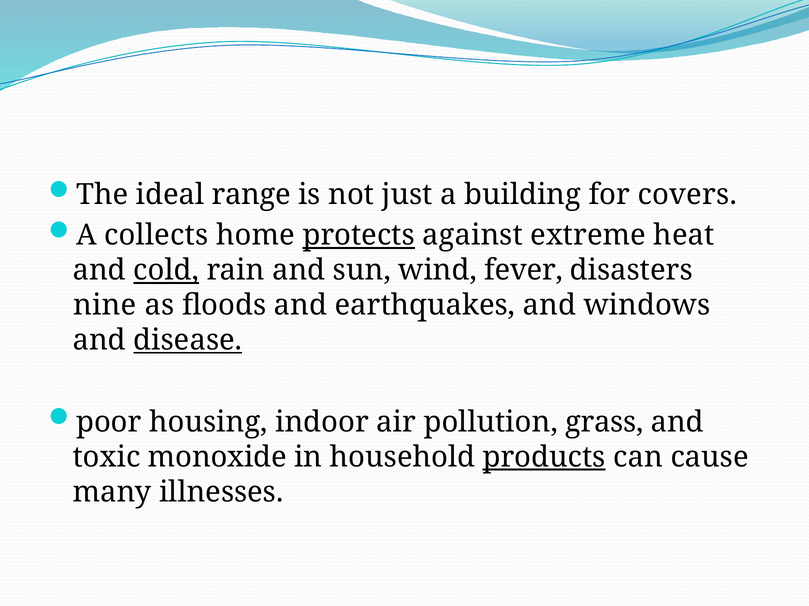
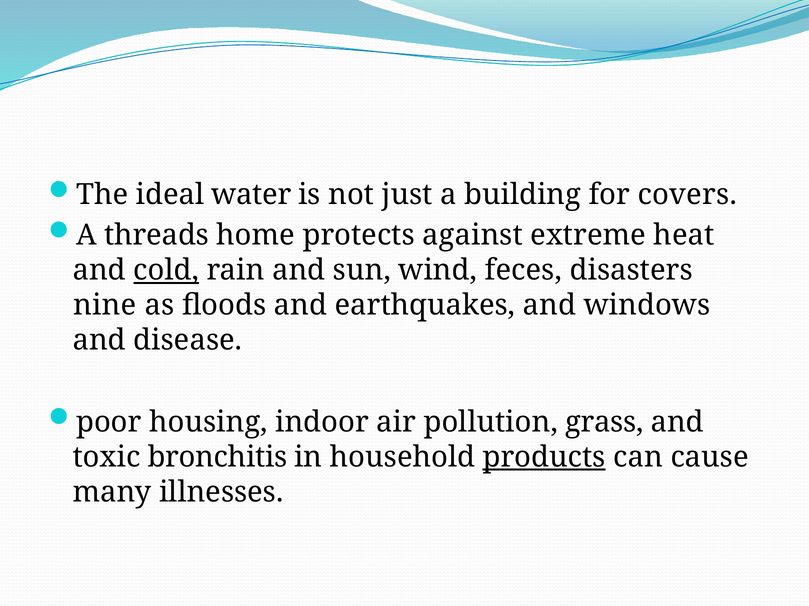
range: range -> water
collects: collects -> threads
protects underline: present -> none
fever: fever -> feces
disease underline: present -> none
monoxide: monoxide -> bronchitis
